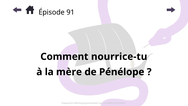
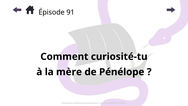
nourrice-tu: nourrice-tu -> curiosité-tu
